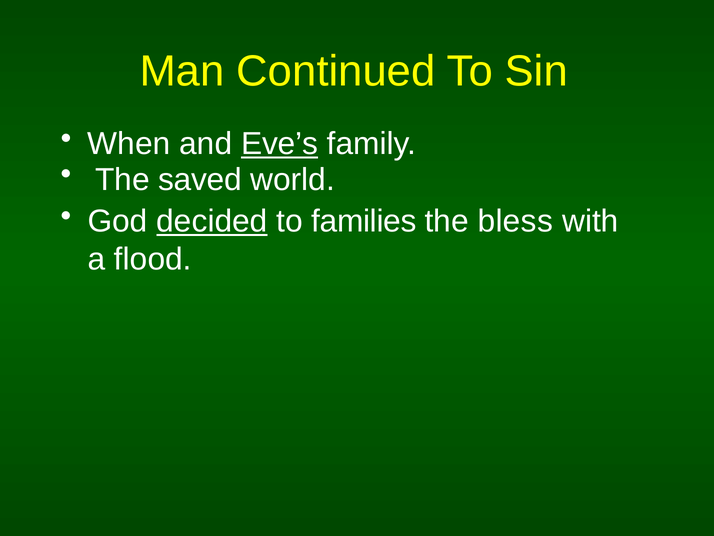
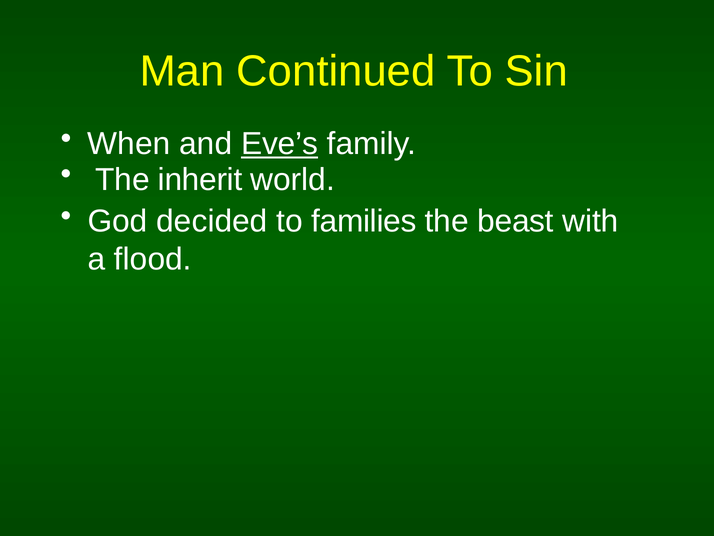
saved: saved -> inherit
decided underline: present -> none
bless: bless -> beast
